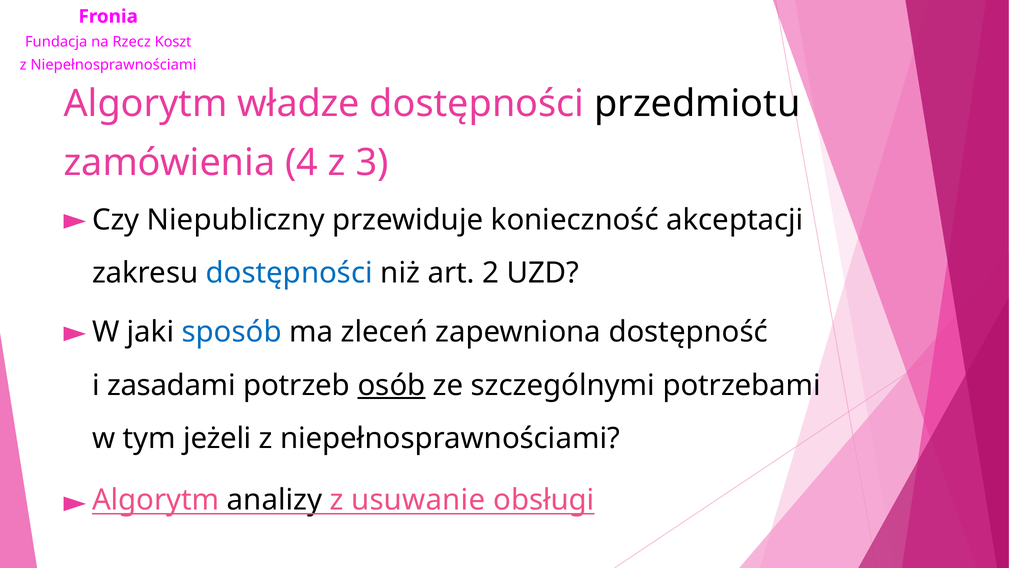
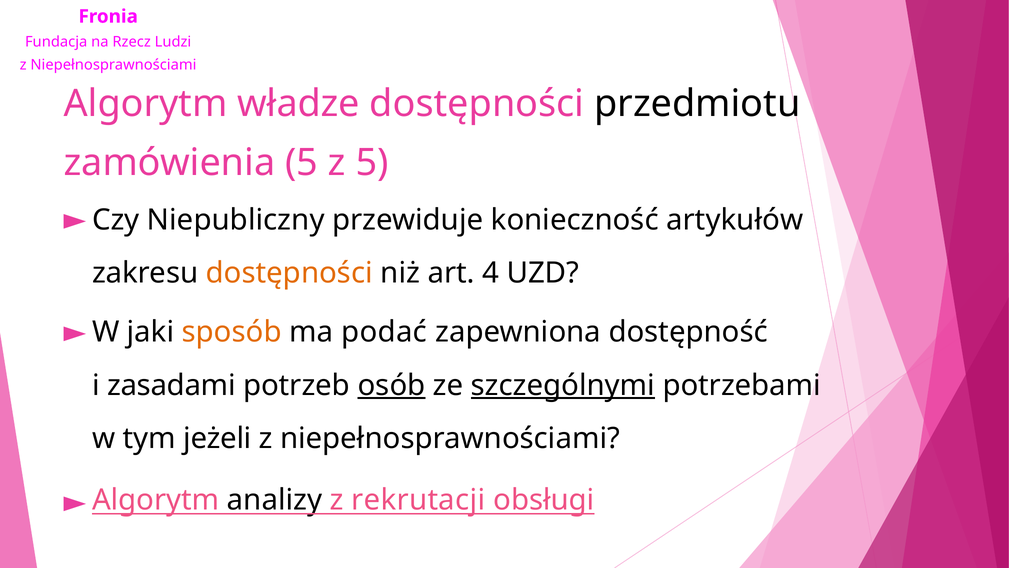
Koszt: Koszt -> Ludzi
zamówienia 4: 4 -> 5
z 3: 3 -> 5
akceptacji: akceptacji -> artykułów
dostępności at (289, 273) colour: blue -> orange
2: 2 -> 4
sposób colour: blue -> orange
zleceń: zleceń -> podać
szczególnymi underline: none -> present
usuwanie: usuwanie -> rekrutacji
